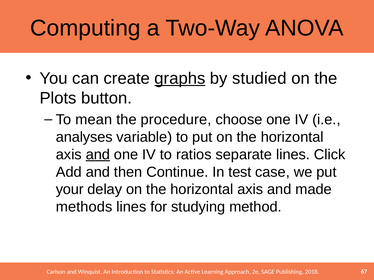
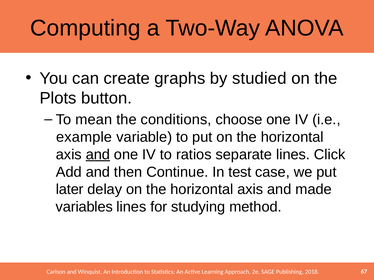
graphs underline: present -> none
procedure: procedure -> conditions
analyses: analyses -> example
your: your -> later
methods: methods -> variables
